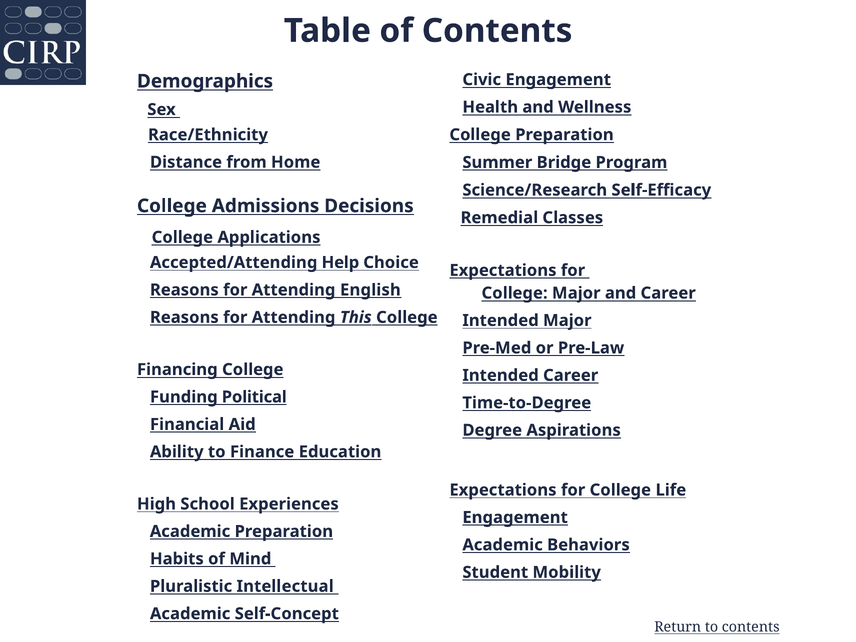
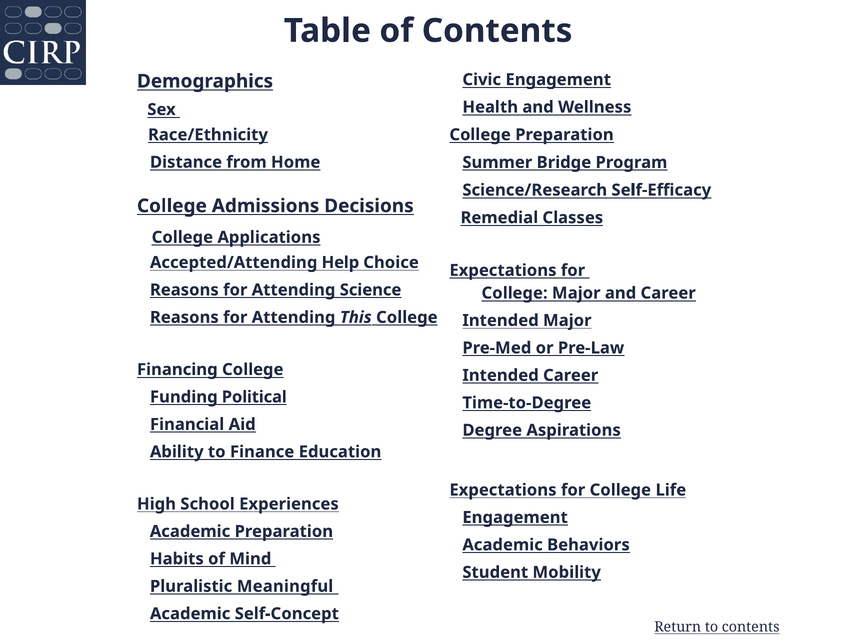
English: English -> Science
Intellectual: Intellectual -> Meaningful
